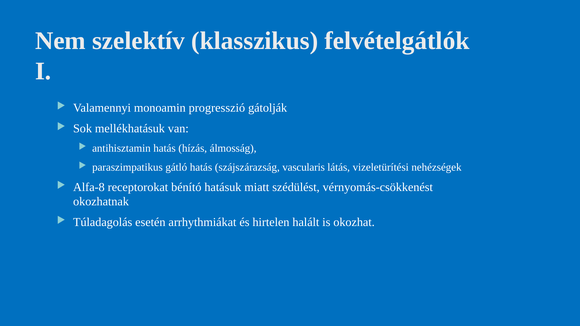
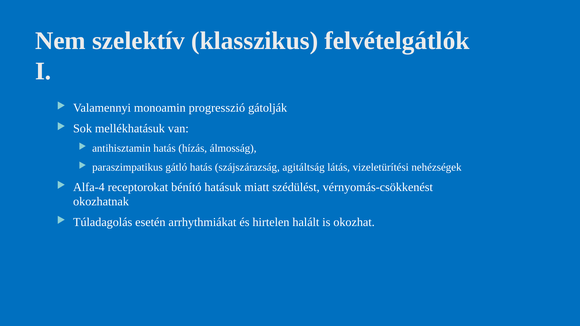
vascularis: vascularis -> agitáltság
Alfa-8: Alfa-8 -> Alfa-4
